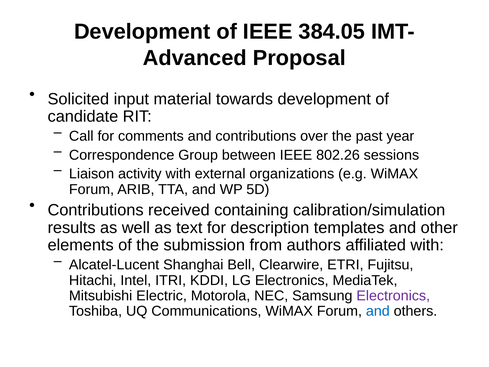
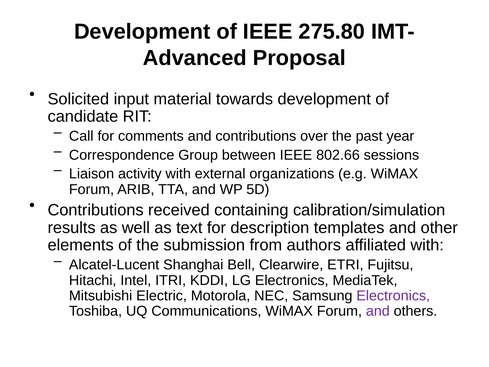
384.05: 384.05 -> 275.80
802.26: 802.26 -> 802.66
and at (378, 311) colour: blue -> purple
